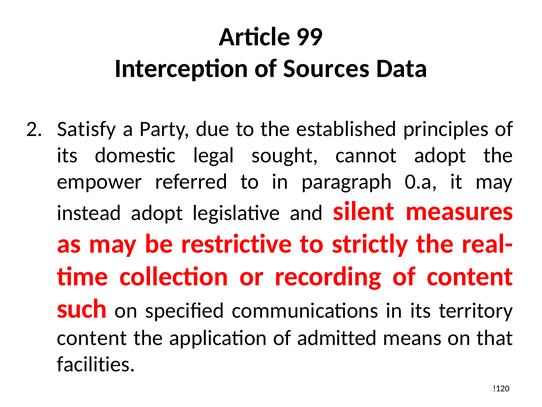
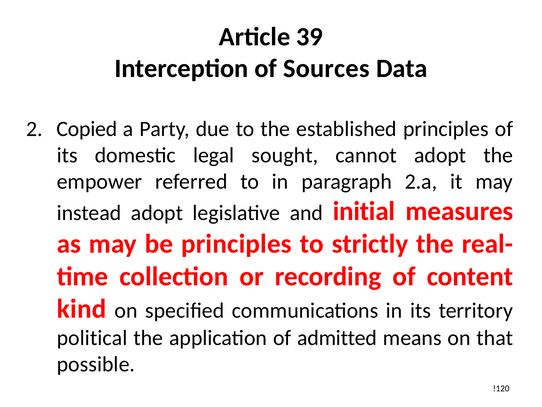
99: 99 -> 39
Satisfy: Satisfy -> Copied
0.a: 0.a -> 2.a
silent: silent -> initial
be restrictive: restrictive -> principles
such: such -> kind
content at (92, 338): content -> political
facilities: facilities -> possible
